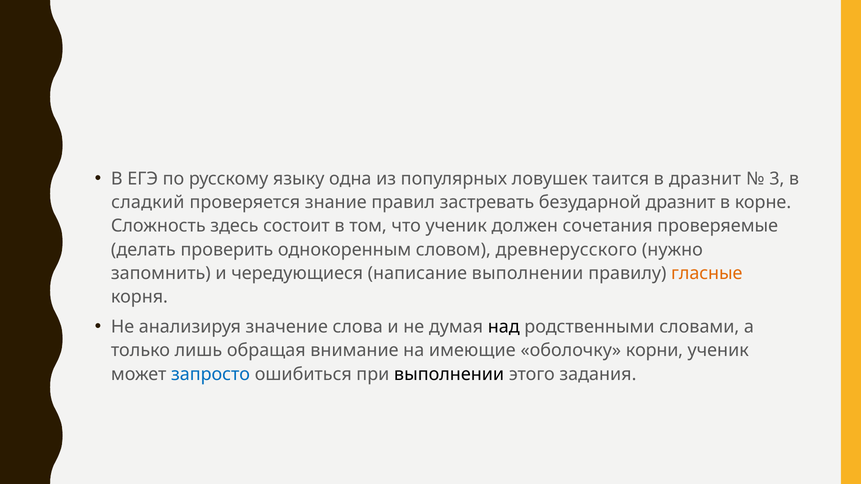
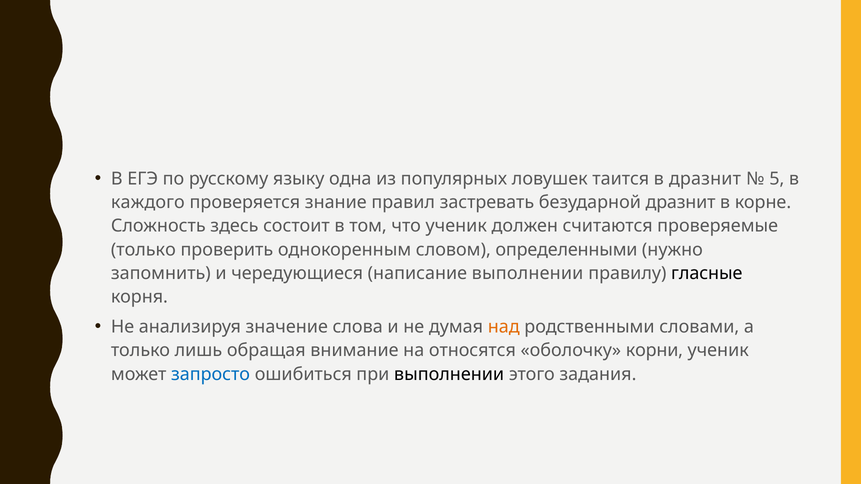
3: 3 -> 5
сладкий: сладкий -> каждого
сочетания: сочетания -> считаются
делать at (143, 250): делать -> только
древнерусского: древнерусского -> определенными
гласные colour: orange -> black
над colour: black -> orange
имеющие: имеющие -> относятся
